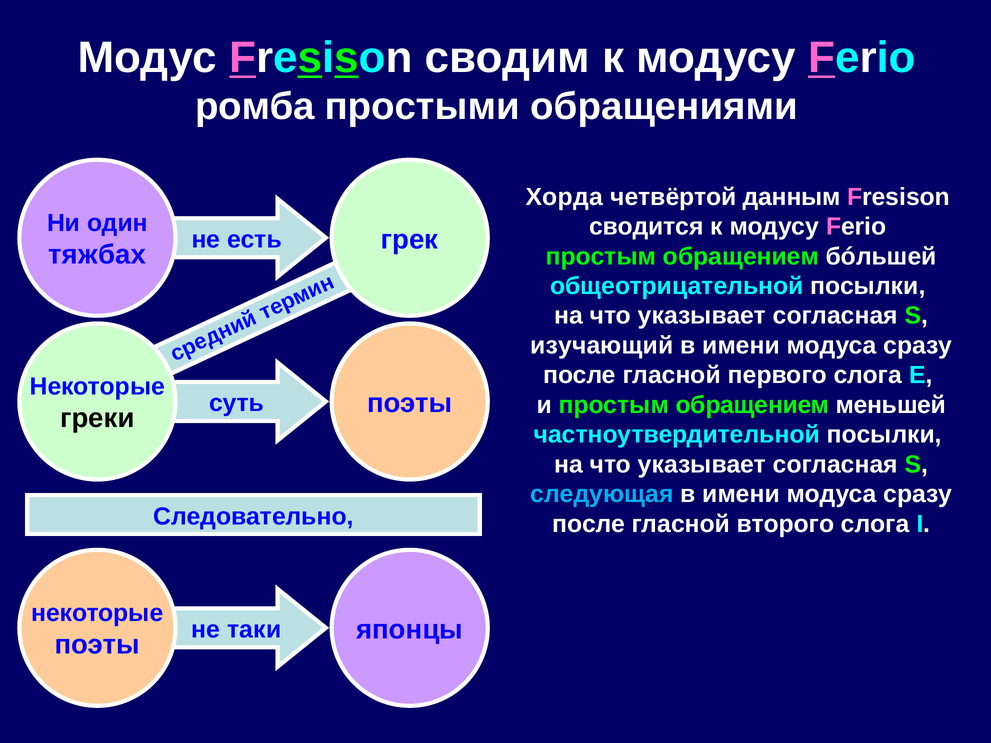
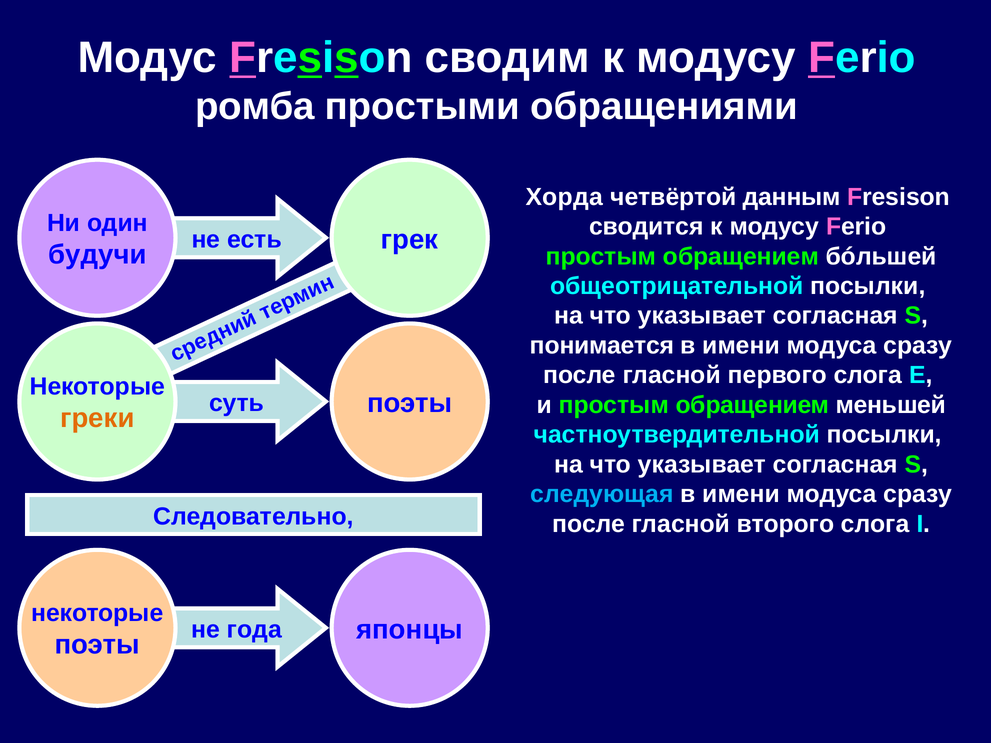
тяжбах: тяжбах -> будучи
изучающий: изучающий -> понимается
греки colour: black -> orange
таки: таки -> года
